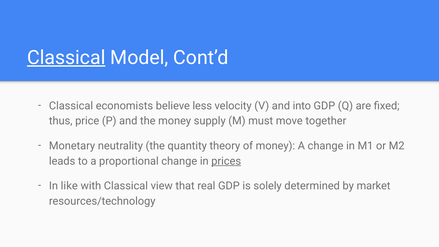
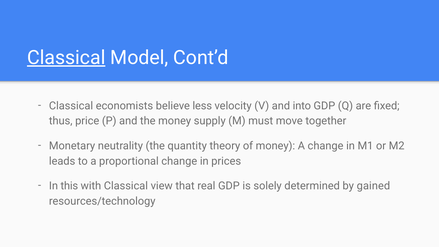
prices underline: present -> none
like: like -> this
market: market -> gained
